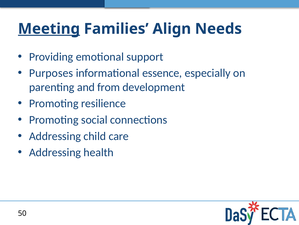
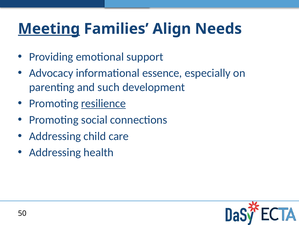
Purposes: Purposes -> Advocacy
from: from -> such
resilience underline: none -> present
